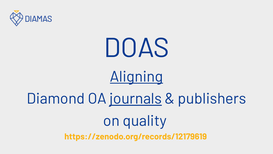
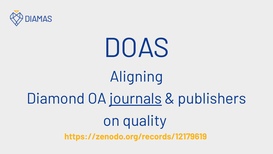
Aligning underline: present -> none
